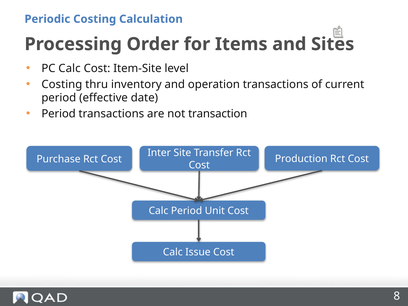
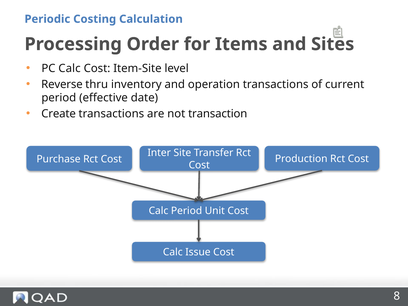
Costing at (62, 84): Costing -> Reverse
Period at (59, 114): Period -> Create
